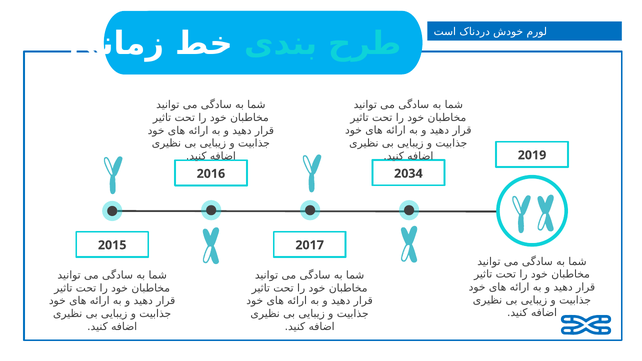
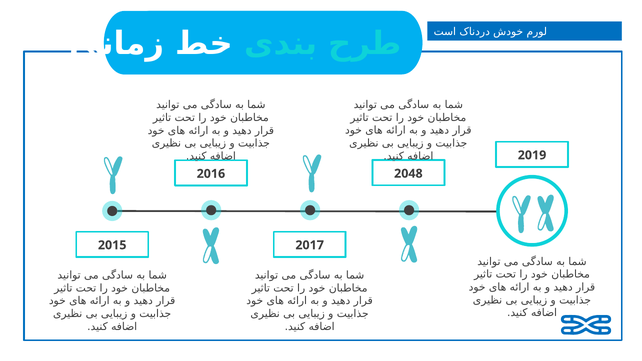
2034: 2034 -> 2048
